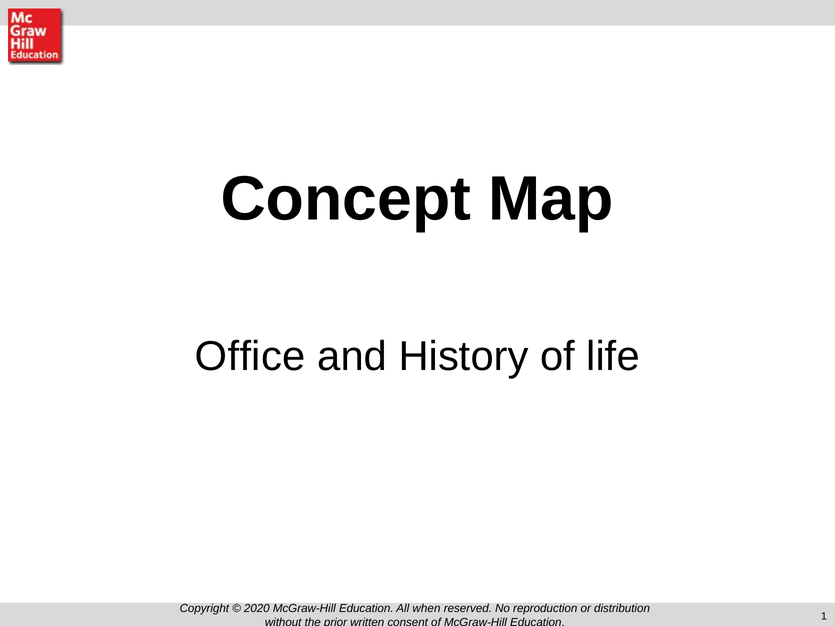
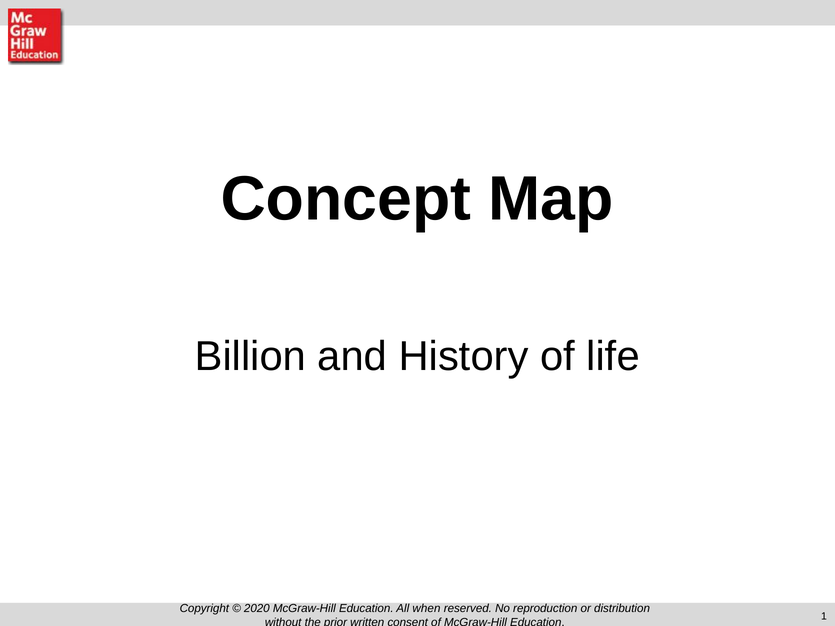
Office: Office -> Billion
